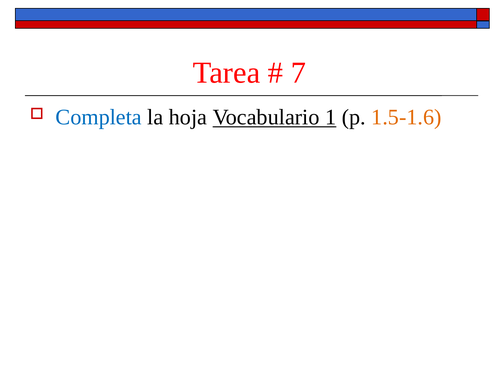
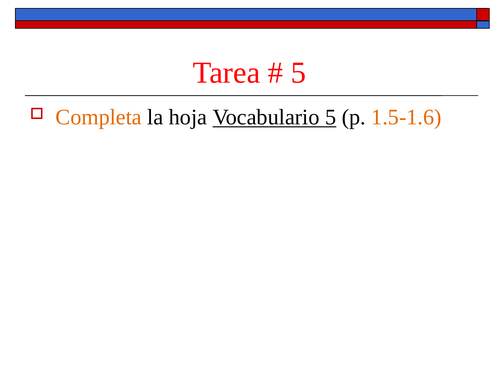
7 at (298, 73): 7 -> 5
Completa colour: blue -> orange
Vocabulario 1: 1 -> 5
